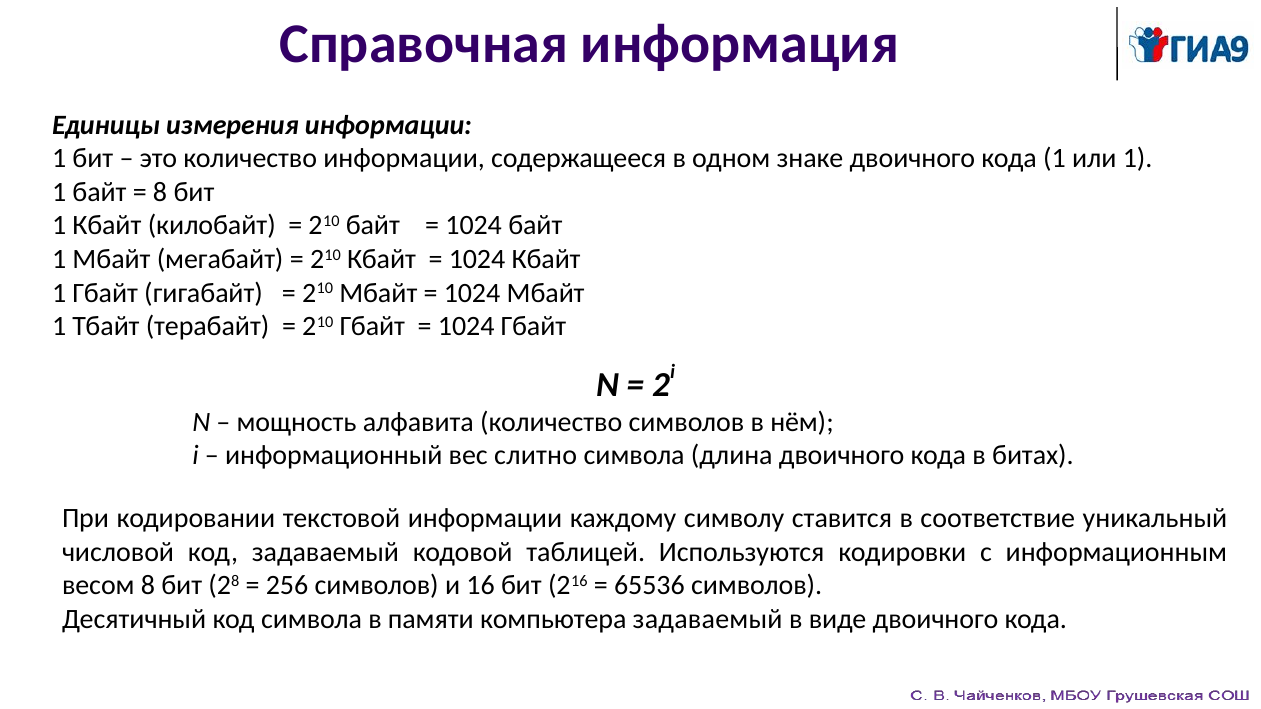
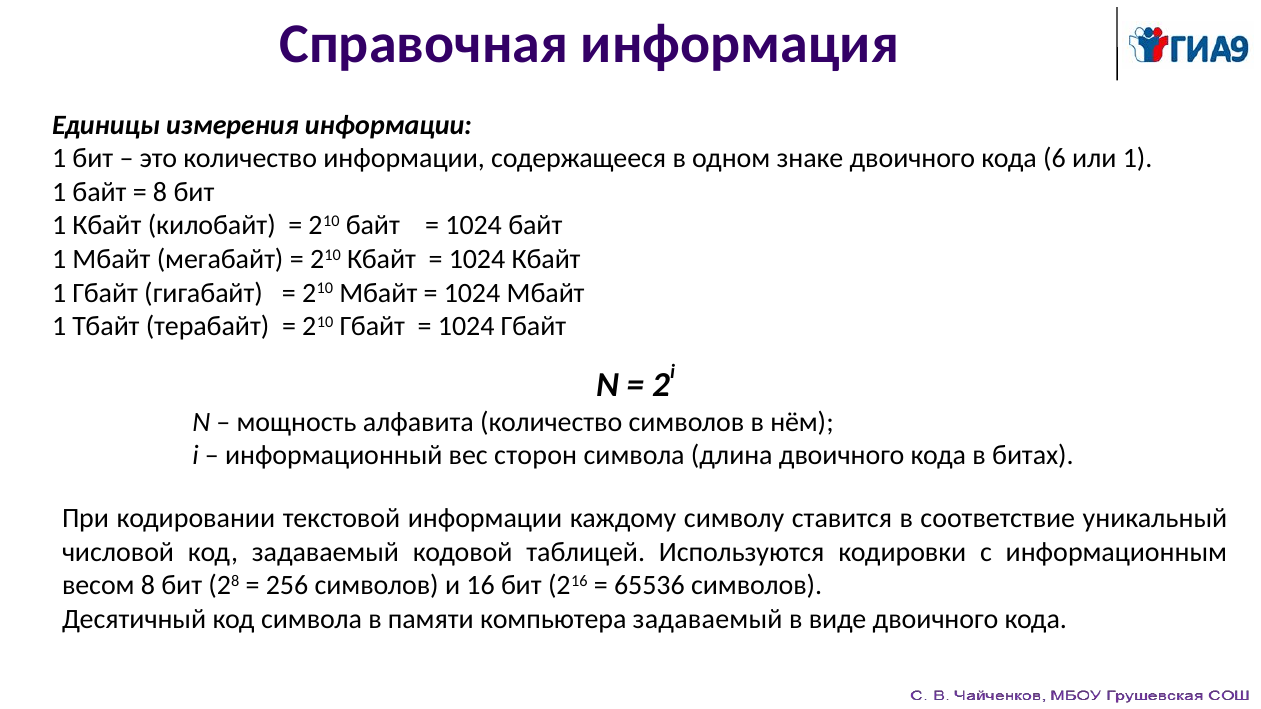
кода 1: 1 -> 6
слитно: слитно -> сторон
